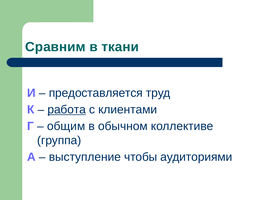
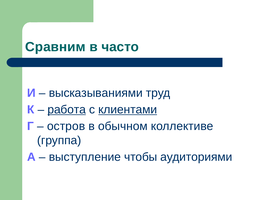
ткани: ткани -> часто
предоставляется: предоставляется -> высказываниями
клиентами underline: none -> present
общим: общим -> остров
